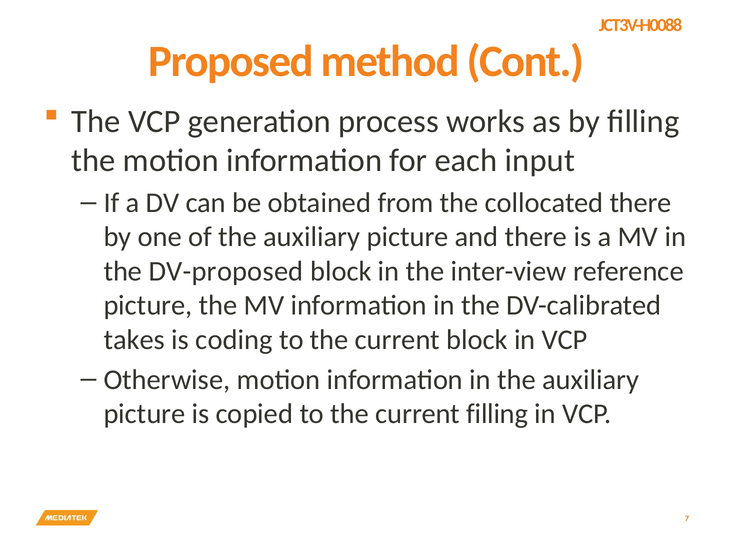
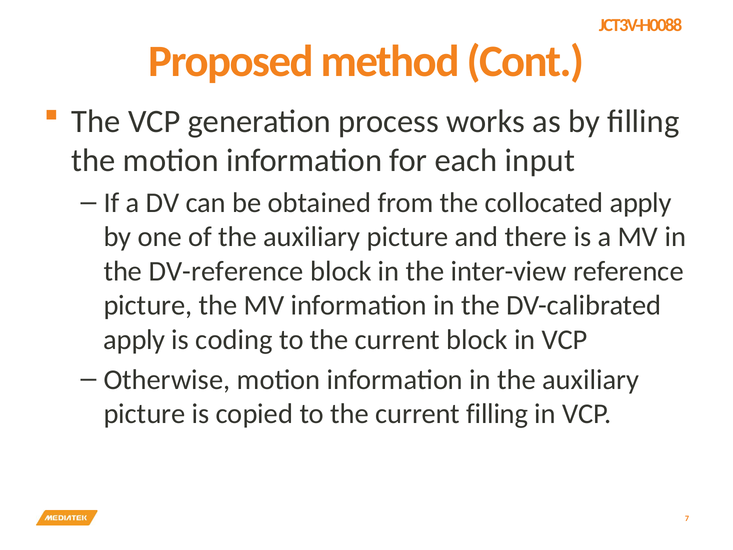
collocated there: there -> apply
DV-proposed: DV-proposed -> DV-reference
takes at (134, 340): takes -> apply
